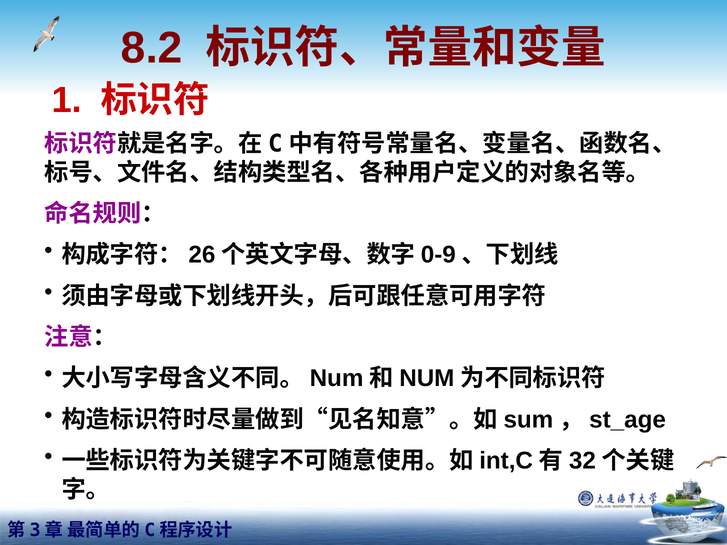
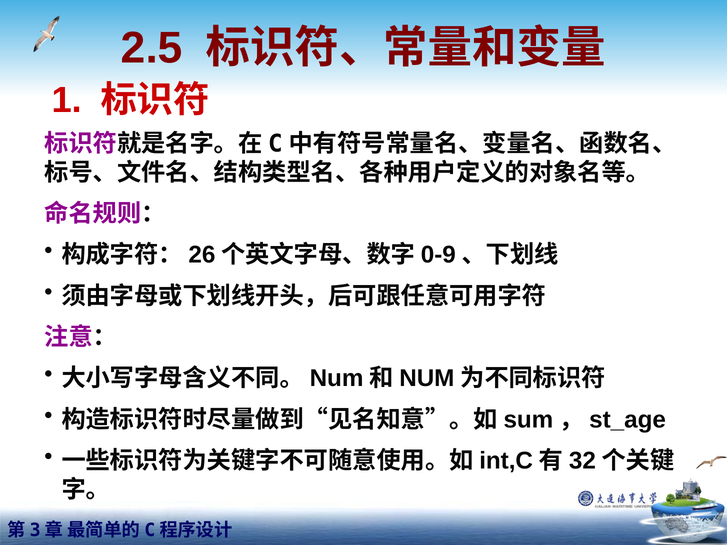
8.2: 8.2 -> 2.5
